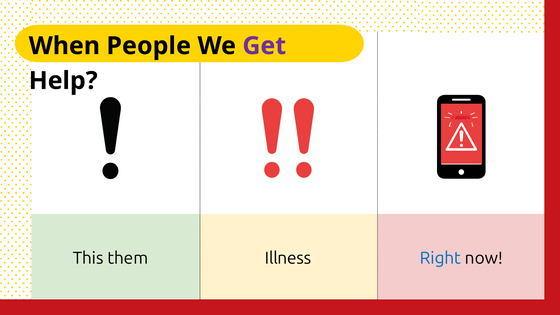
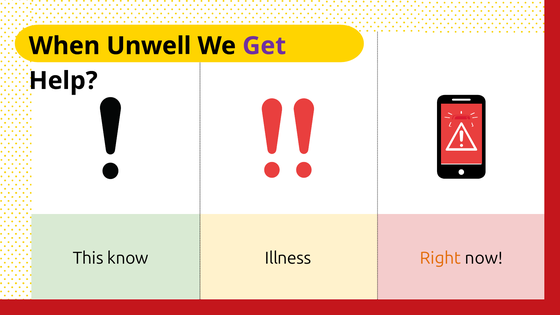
People: People -> Unwell
them: them -> know
Right colour: blue -> orange
